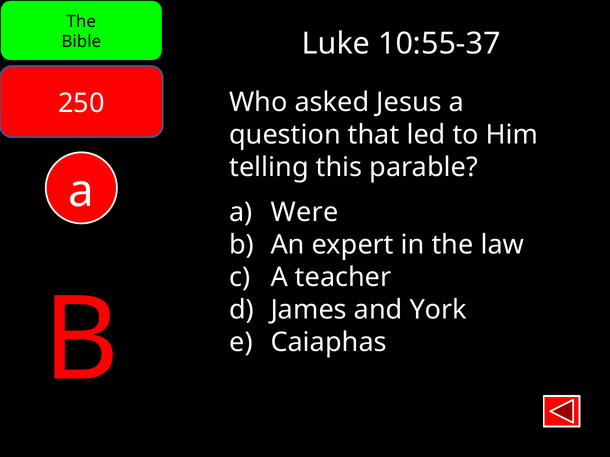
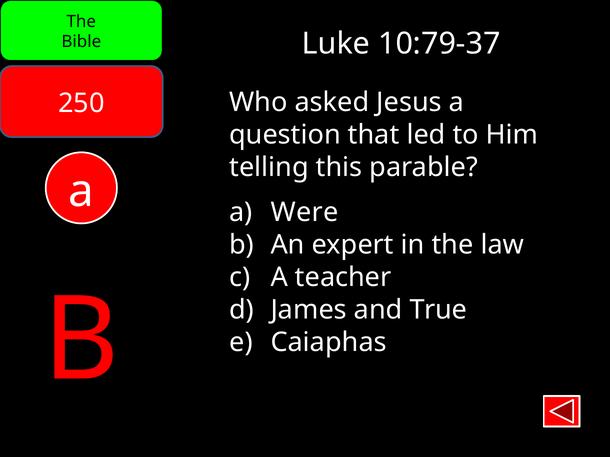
10:55-37: 10:55-37 -> 10:79-37
York: York -> True
